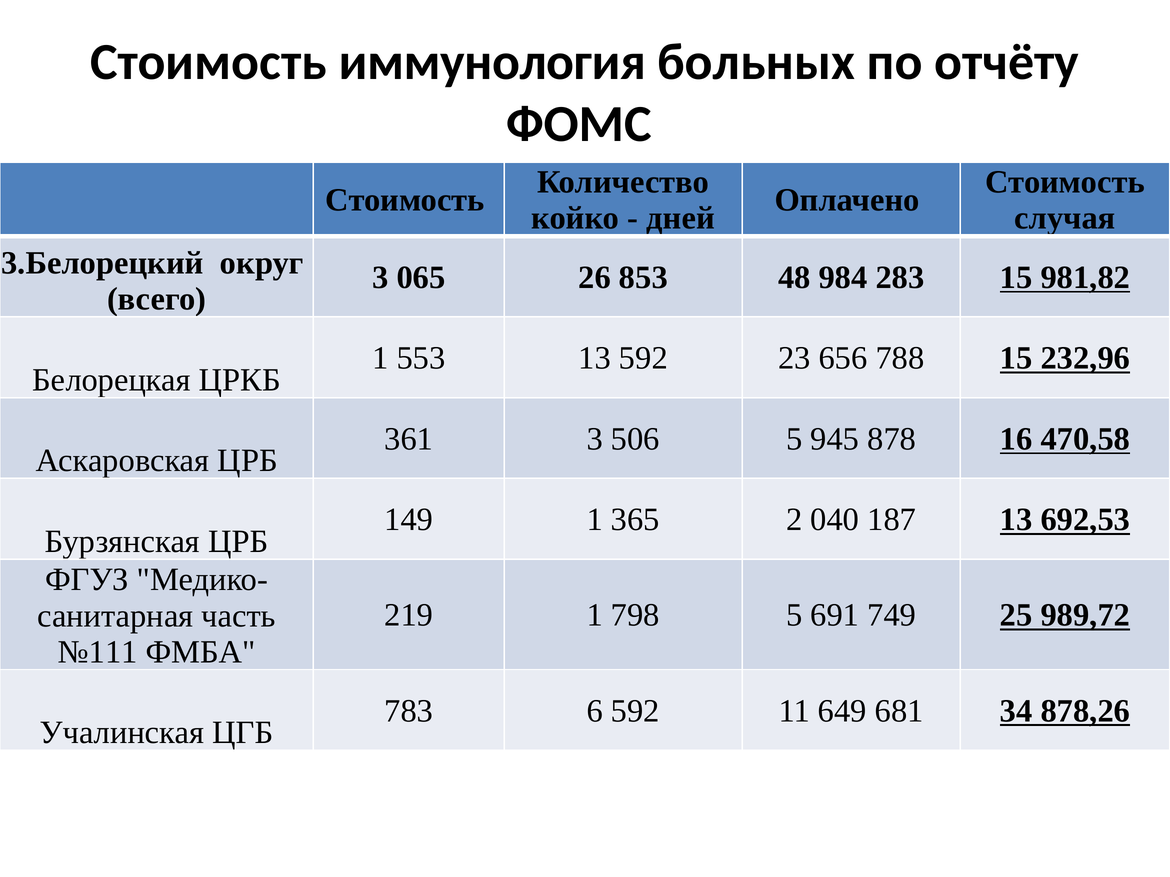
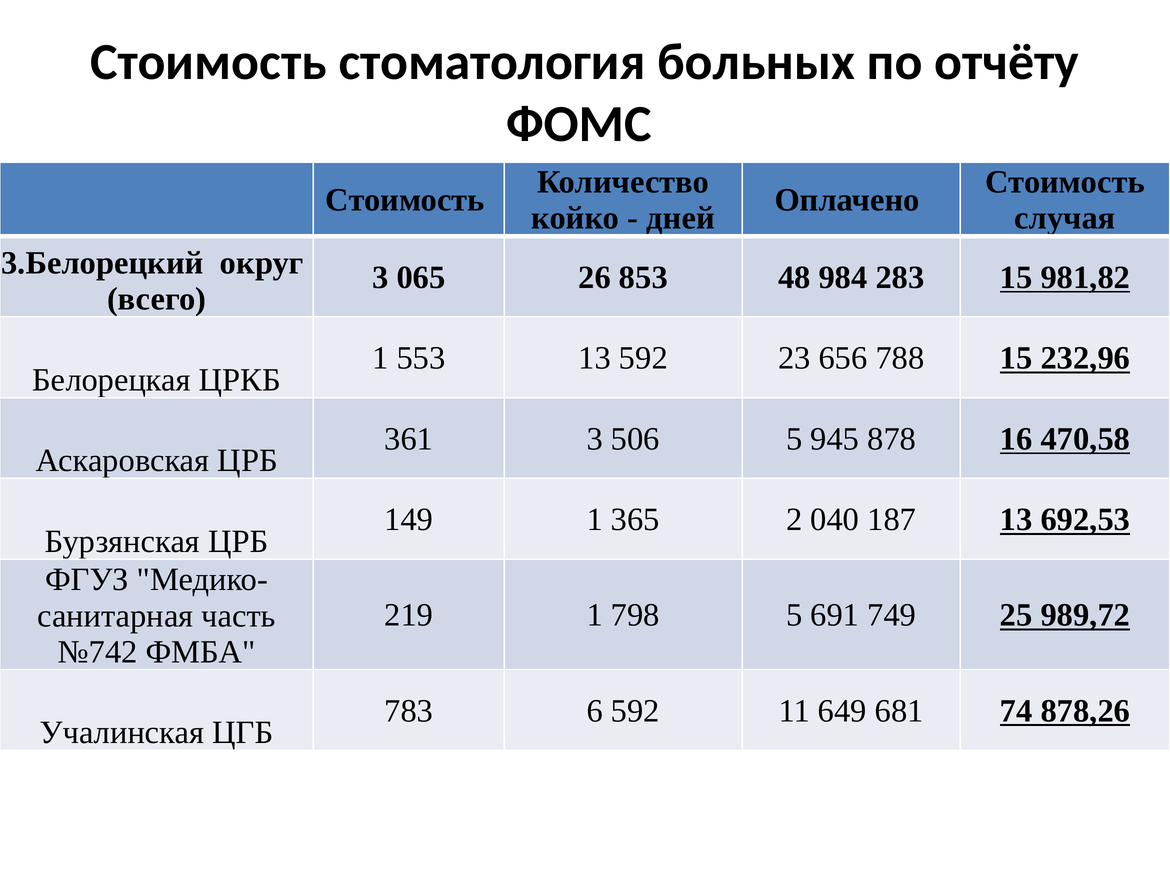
иммунология: иммунология -> стоматология
№111: №111 -> №742
34: 34 -> 74
